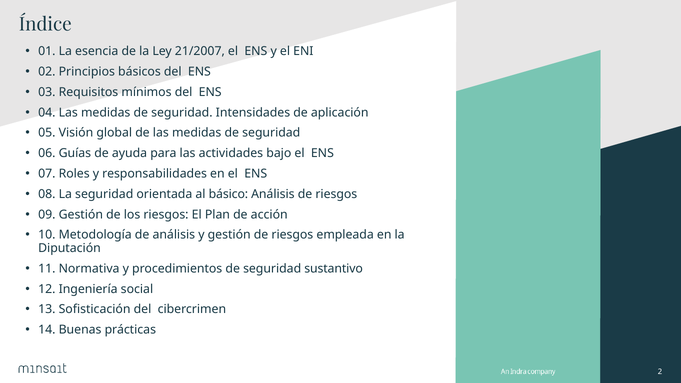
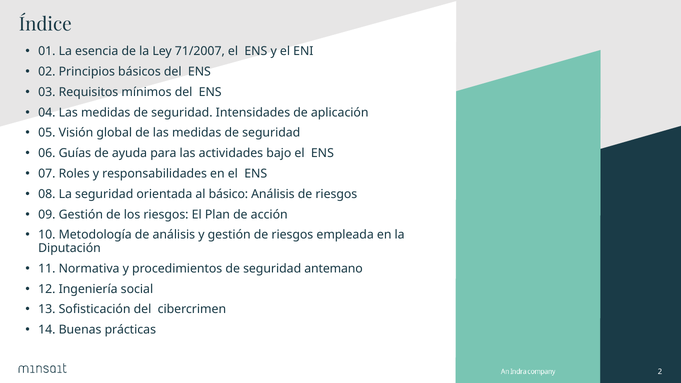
21/2007: 21/2007 -> 71/2007
sustantivo: sustantivo -> antemano
